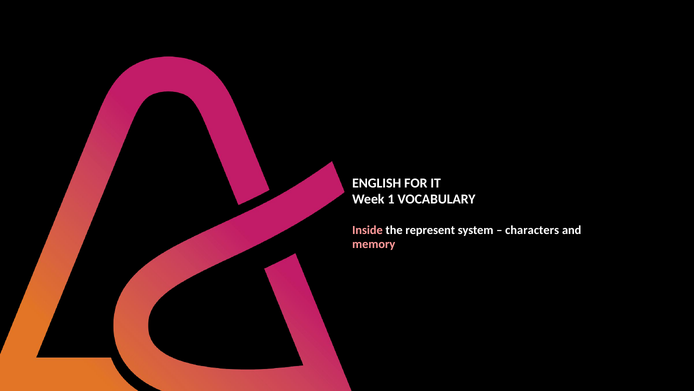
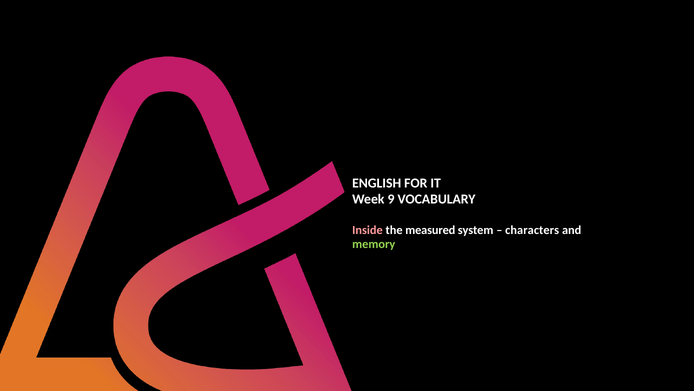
1: 1 -> 9
represent: represent -> measured
memory colour: pink -> light green
